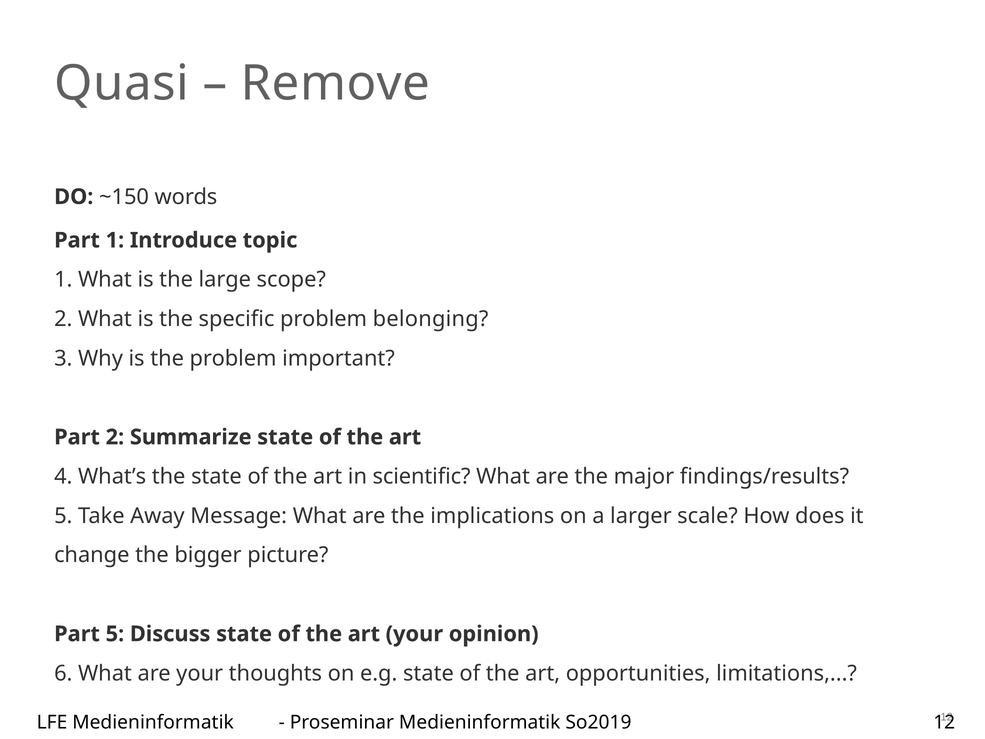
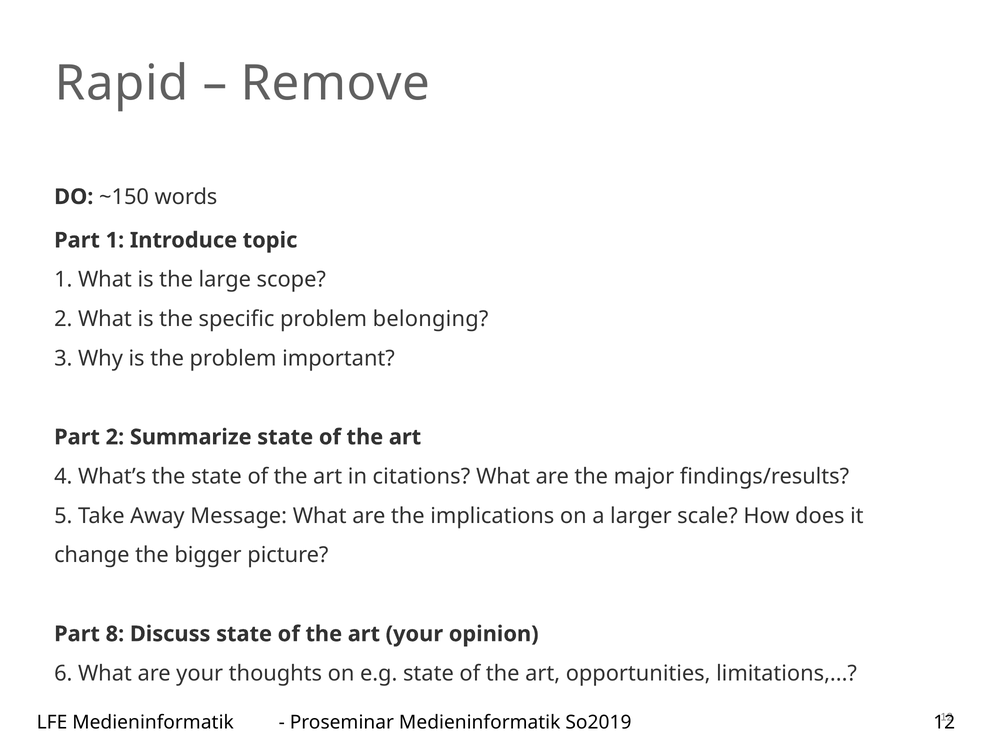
Quasi: Quasi -> Rapid
scientific: scientific -> citations
Part 5: 5 -> 8
